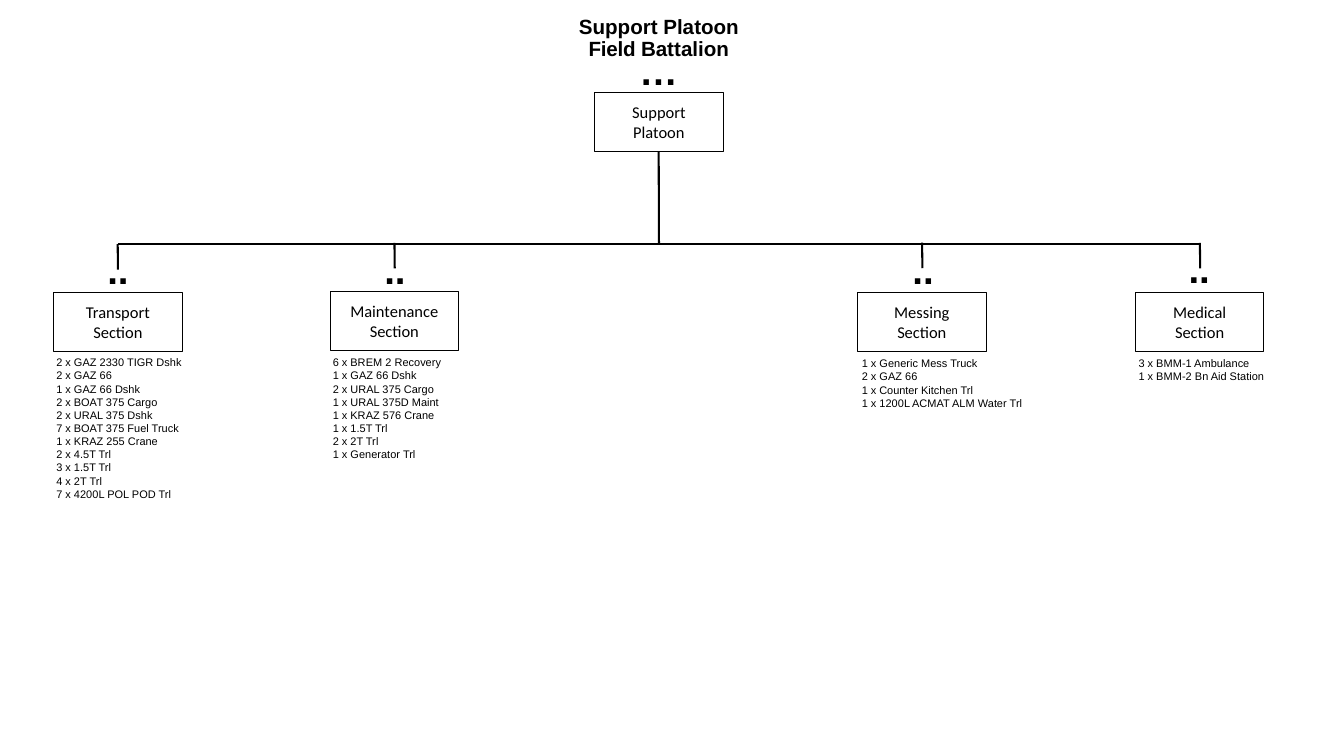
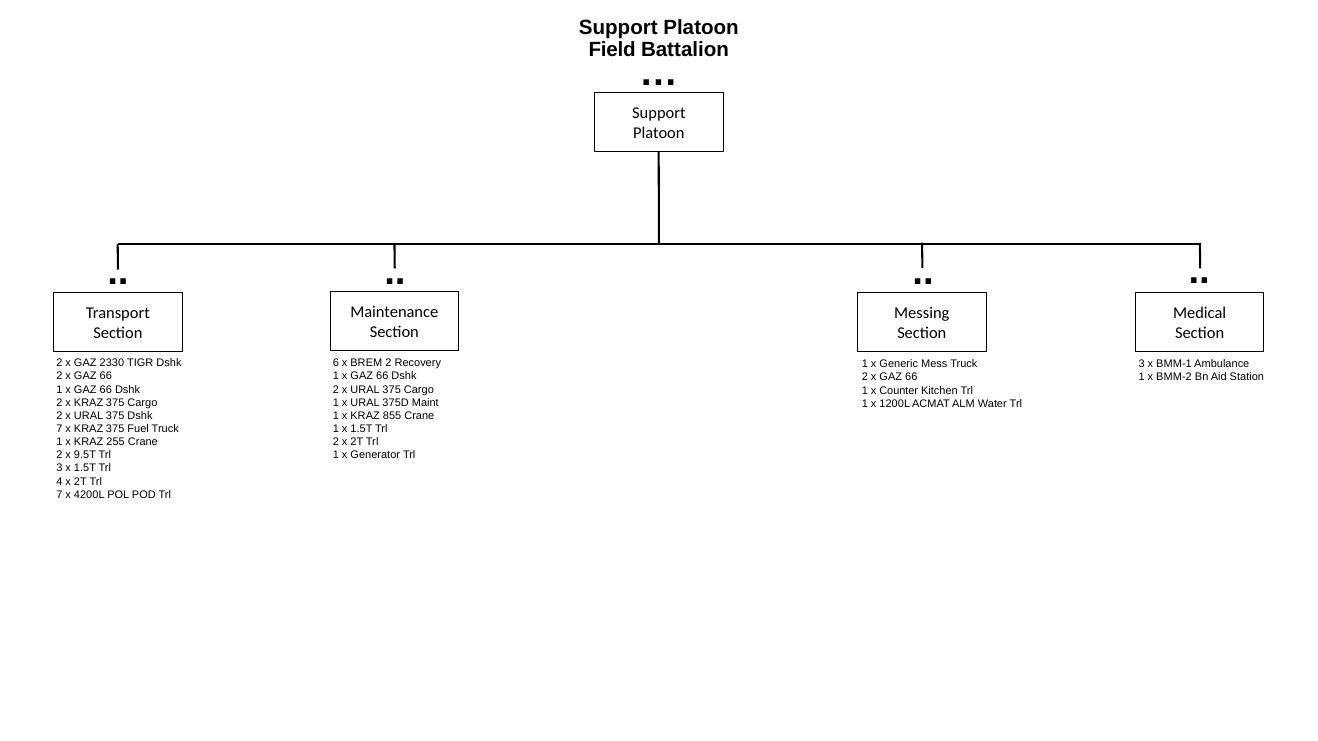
2 x BOAT: BOAT -> KRAZ
576: 576 -> 855
7 x BOAT: BOAT -> KRAZ
4.5T: 4.5T -> 9.5T
